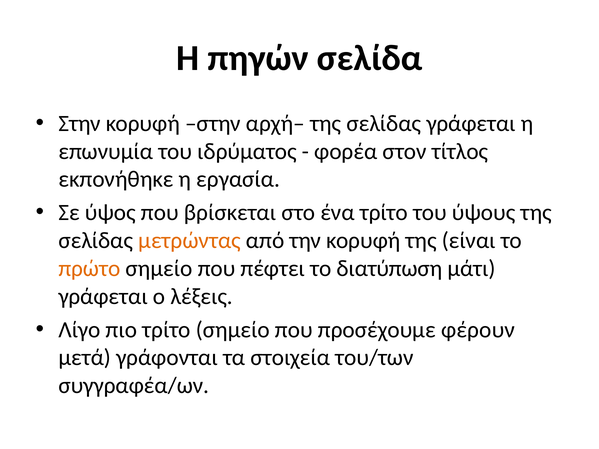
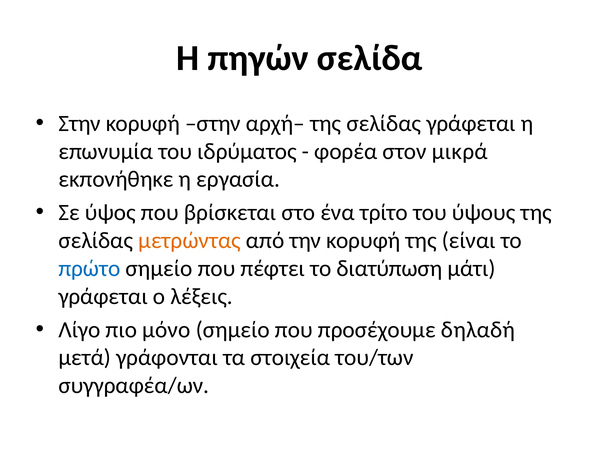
τίτλος: τίτλος -> μικρά
πρώτο colour: orange -> blue
πιο τρίτο: τρίτο -> μόνο
φέρουν: φέρουν -> δηλαδή
